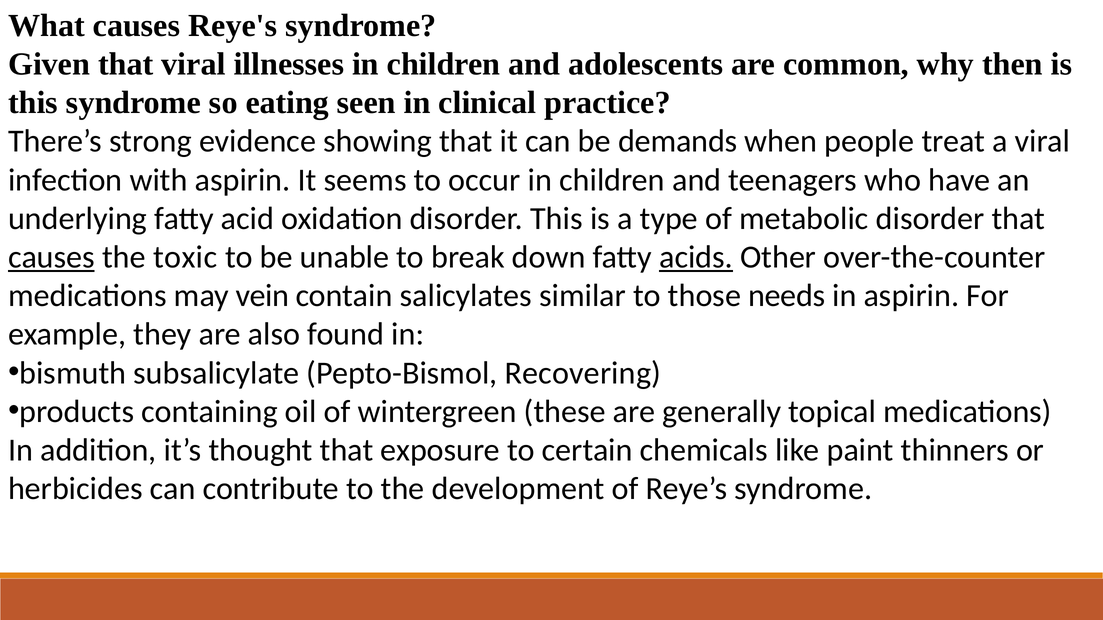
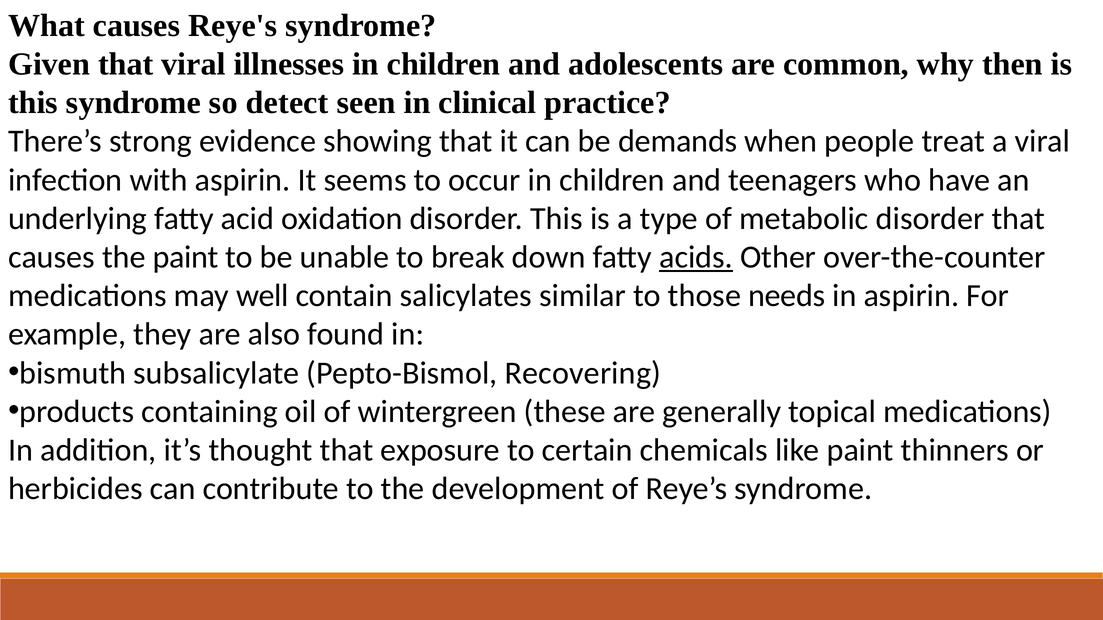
eating: eating -> detect
causes at (51, 257) underline: present -> none
the toxic: toxic -> paint
vein: vein -> well
